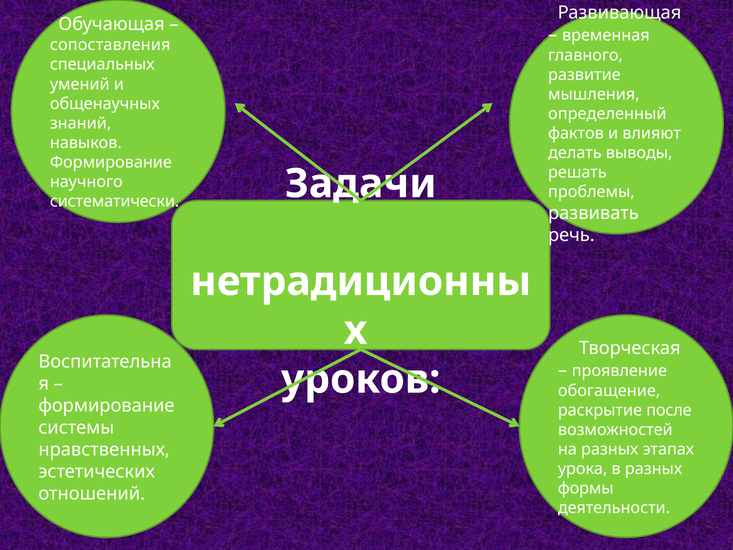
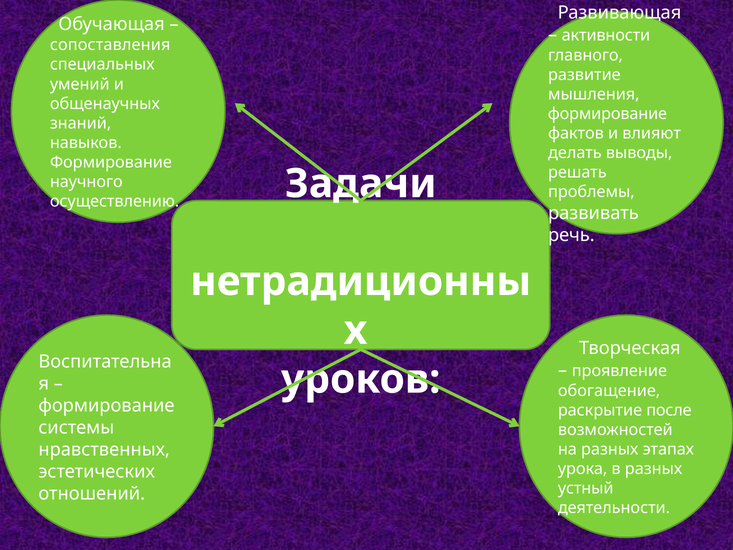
временная: временная -> активности
определенный at (607, 114): определенный -> формирование
систематически: систематически -> осуществлению
формы: формы -> устный
